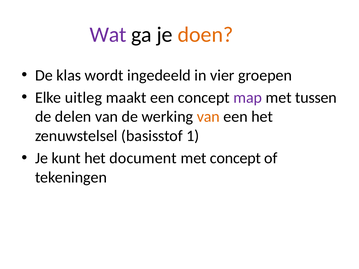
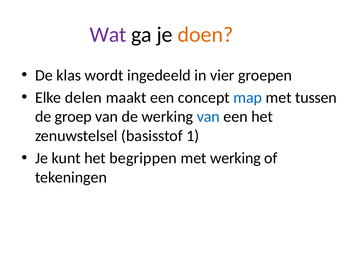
uitleg: uitleg -> delen
map colour: purple -> blue
delen: delen -> groep
van at (208, 117) colour: orange -> blue
document: document -> begrippen
met concept: concept -> werking
